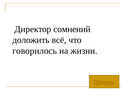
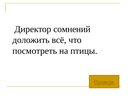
говорилось: говорилось -> посмотреть
жизни: жизни -> птицы
